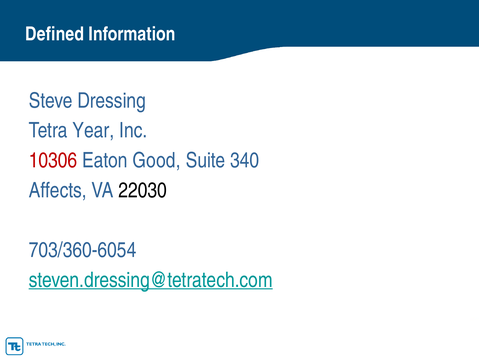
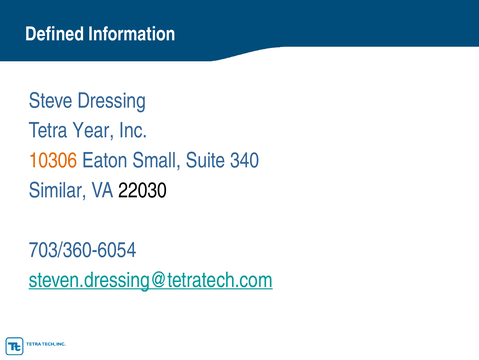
10306 colour: red -> orange
Good: Good -> Small
Affects: Affects -> Similar
